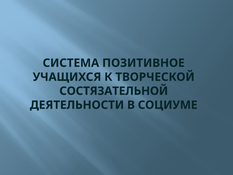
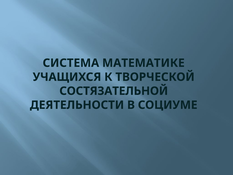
ПОЗИТИВНОЕ: ПОЗИТИВНОЕ -> МАТЕМАТИКЕ
